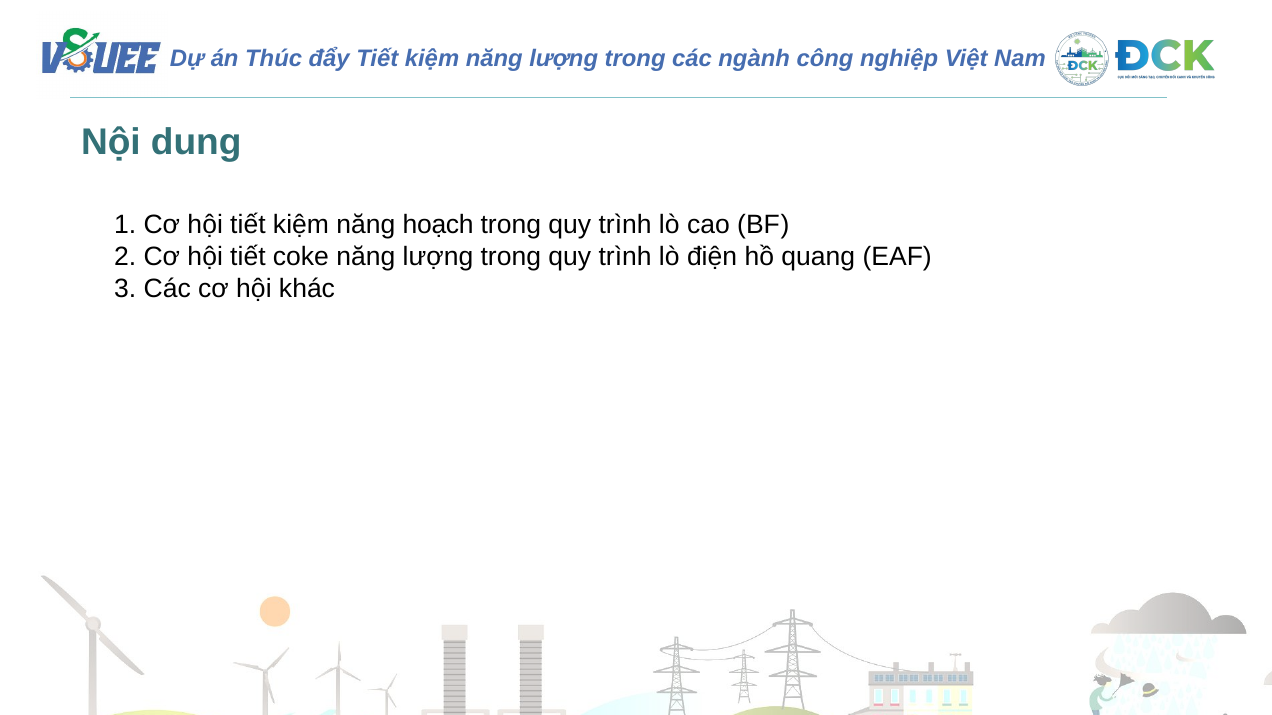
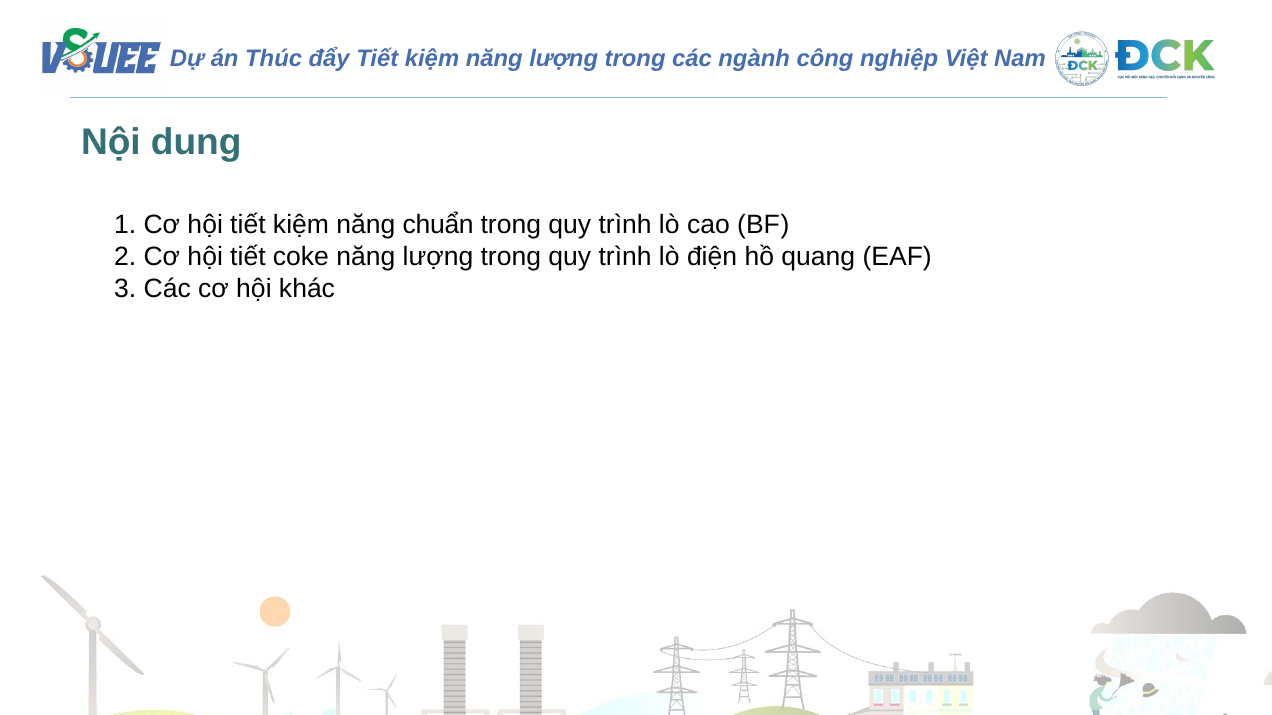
hoạch: hoạch -> chuẩn
